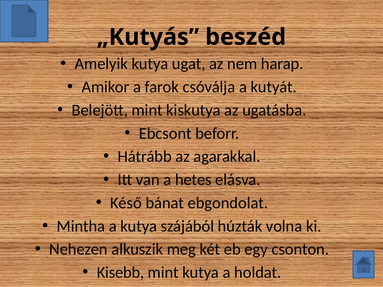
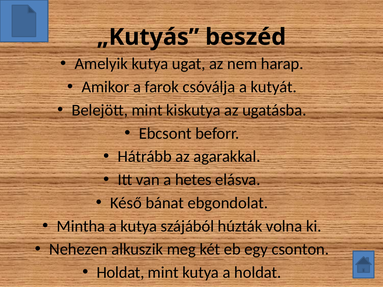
Kisebb at (120, 273): Kisebb -> Holdat
